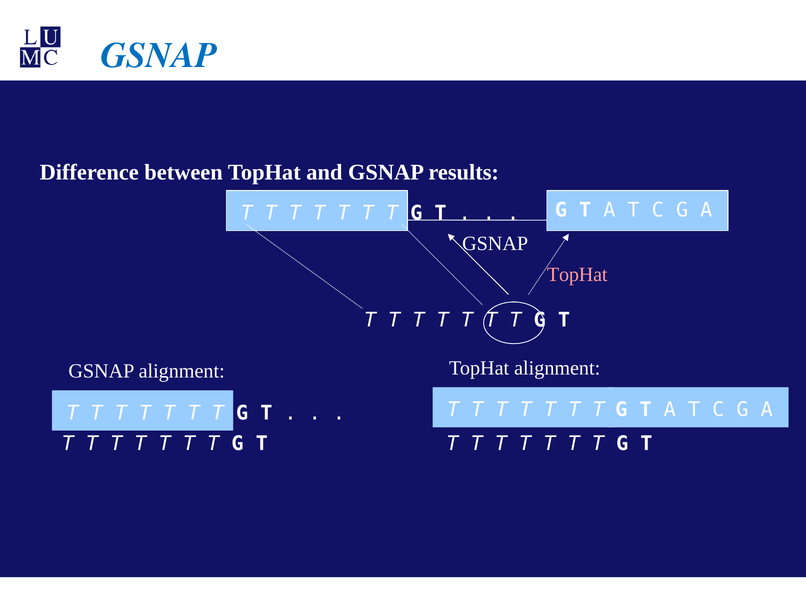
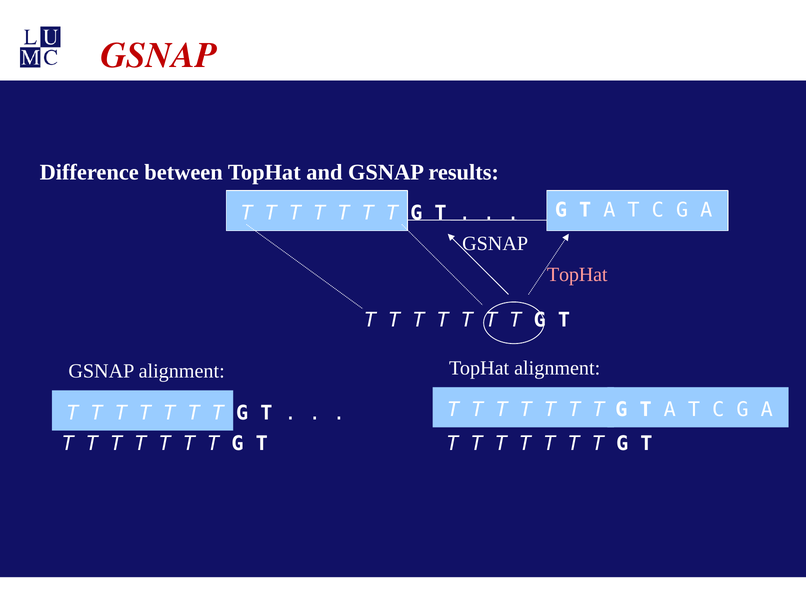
GSNAP at (159, 55) colour: blue -> red
